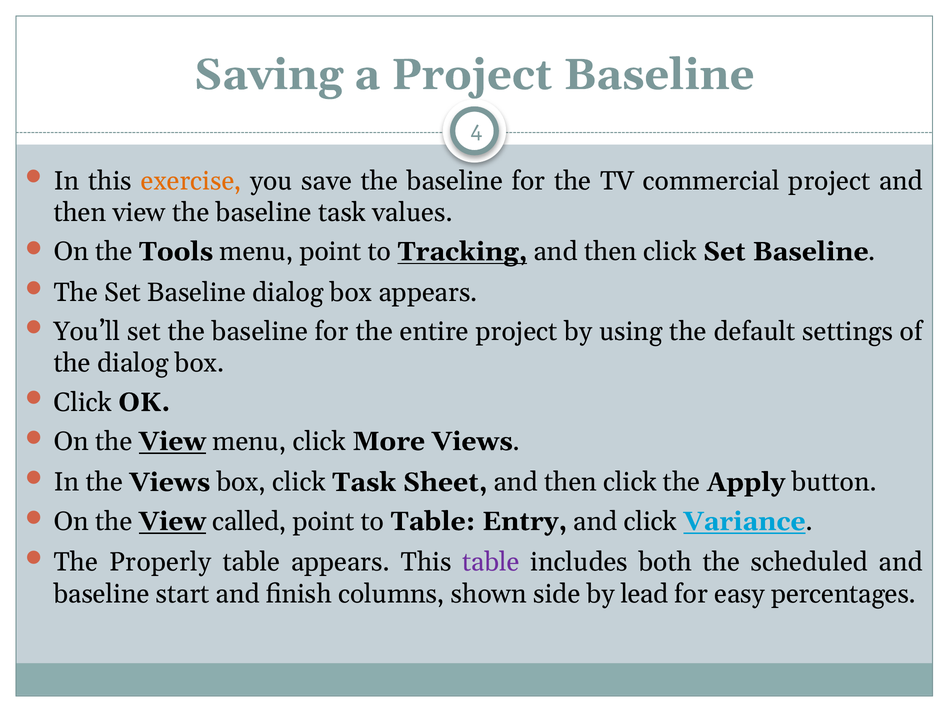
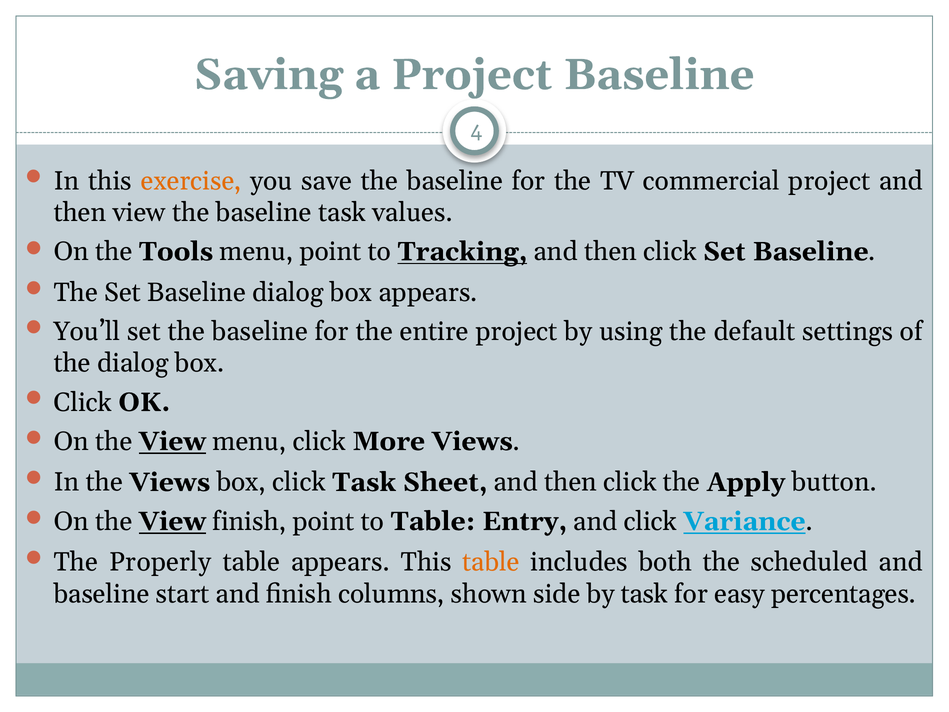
View called: called -> finish
table at (491, 562) colour: purple -> orange
by lead: lead -> task
